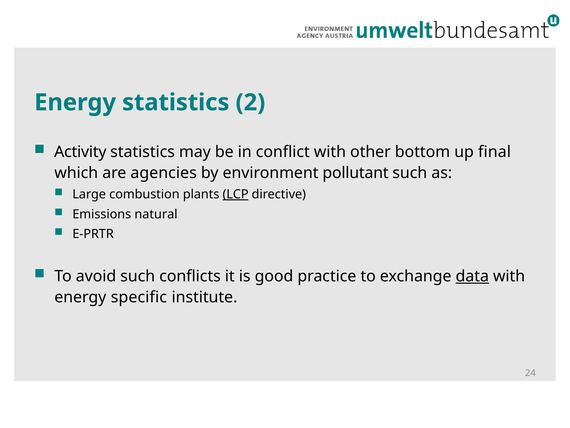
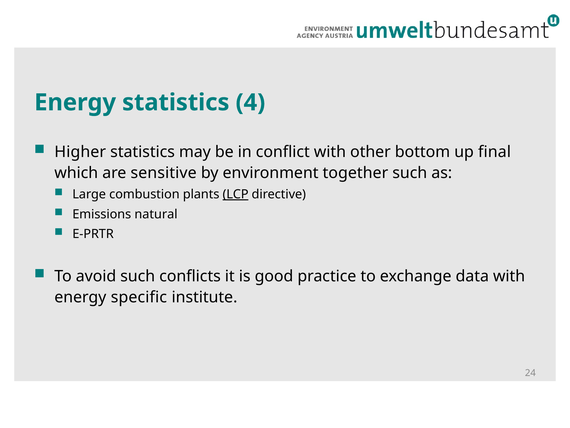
2: 2 -> 4
Activity: Activity -> Higher
agencies: agencies -> sensitive
pollutant: pollutant -> together
data underline: present -> none
